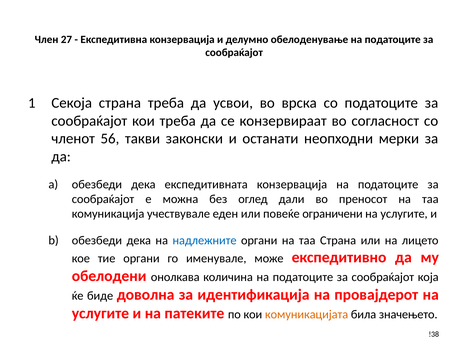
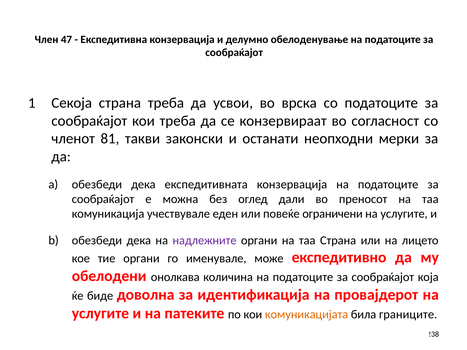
27: 27 -> 47
56: 56 -> 81
надлежните colour: blue -> purple
значењето: значењето -> границите
